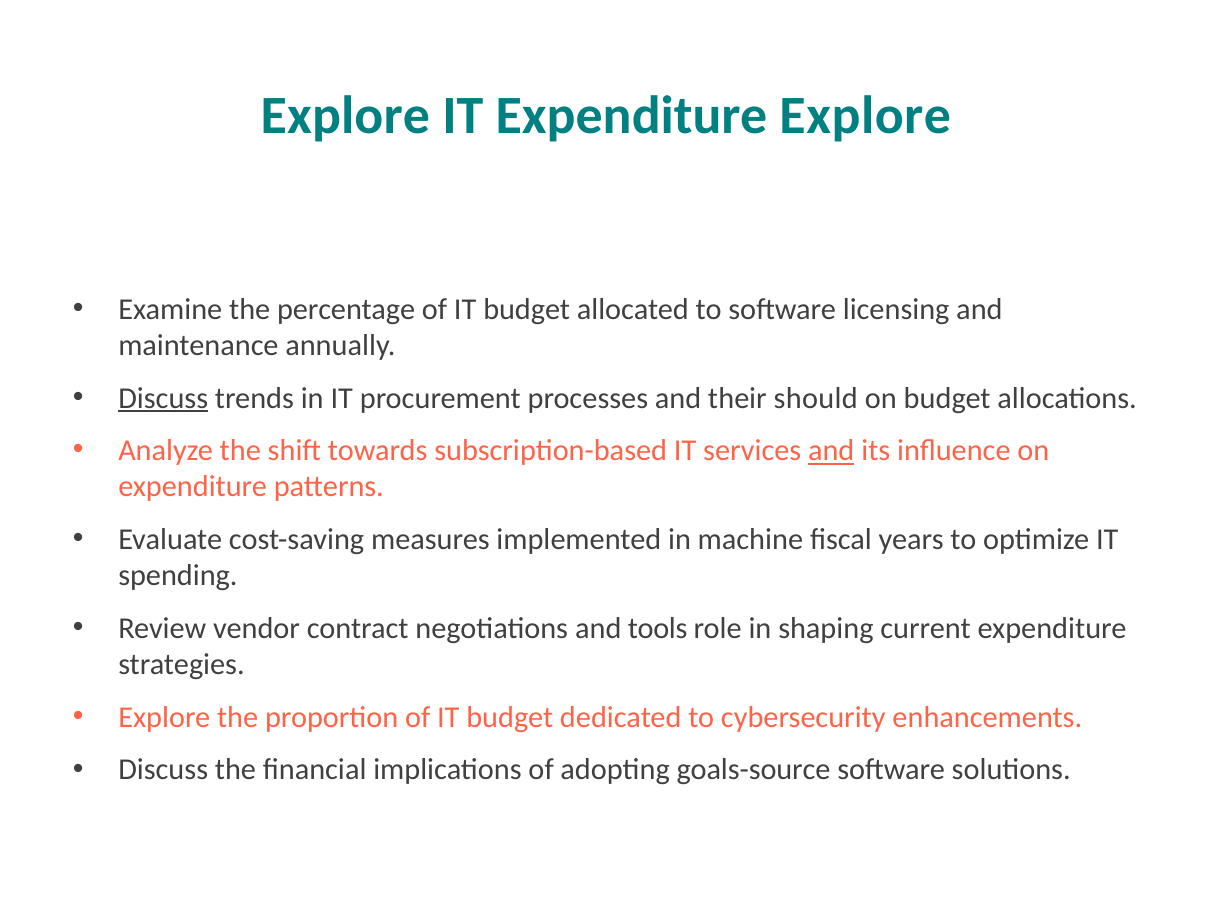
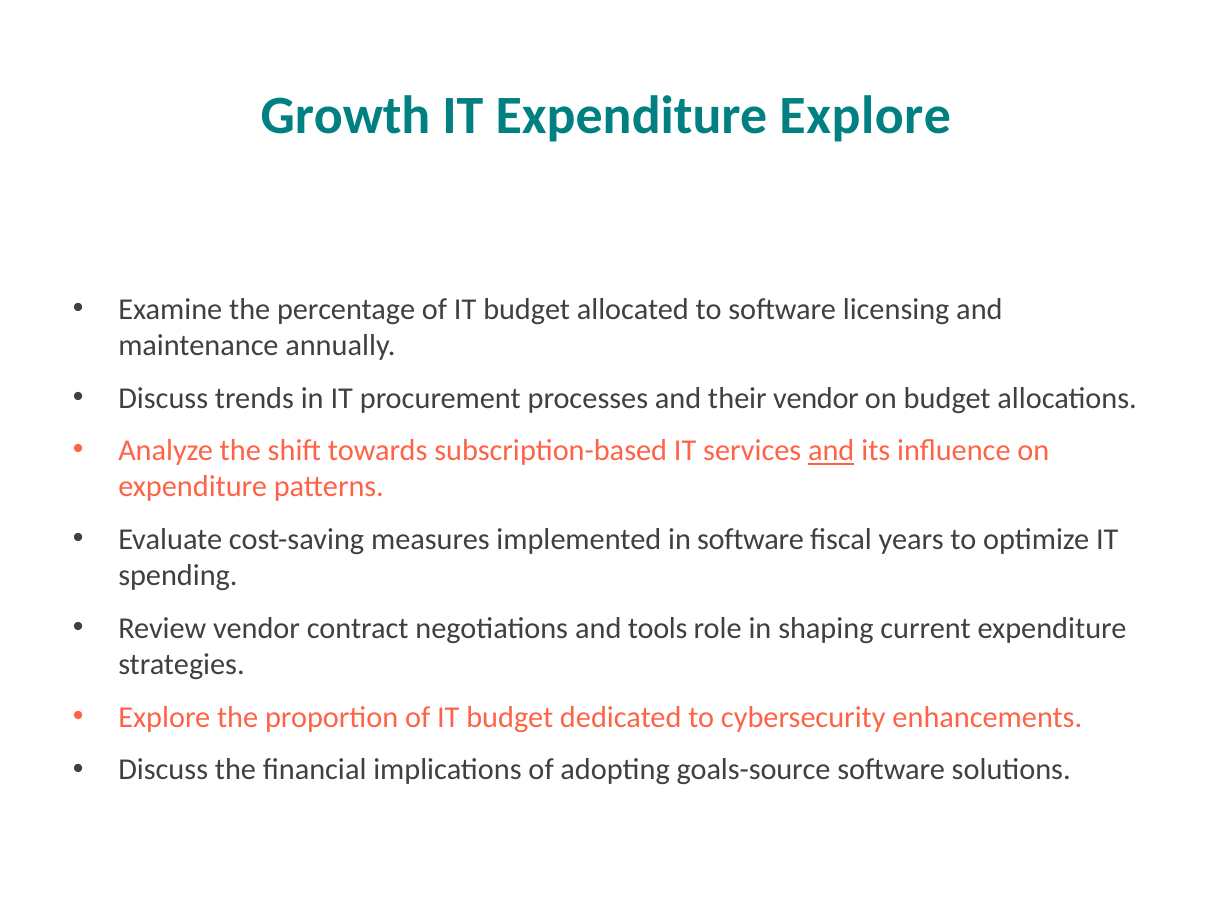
Explore at (345, 116): Explore -> Growth
Discuss at (163, 398) underline: present -> none
their should: should -> vendor
in machine: machine -> software
